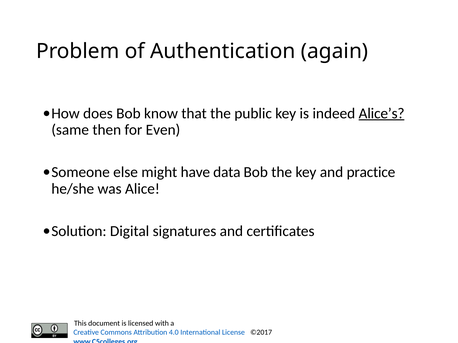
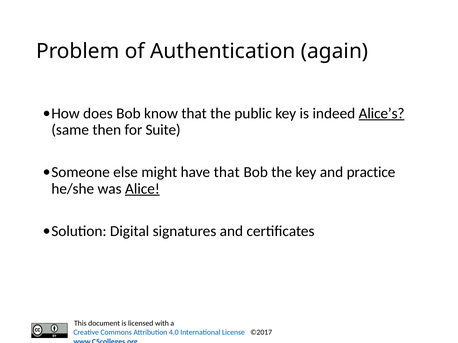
Even: Even -> Suite
have data: data -> that
Alice underline: none -> present
